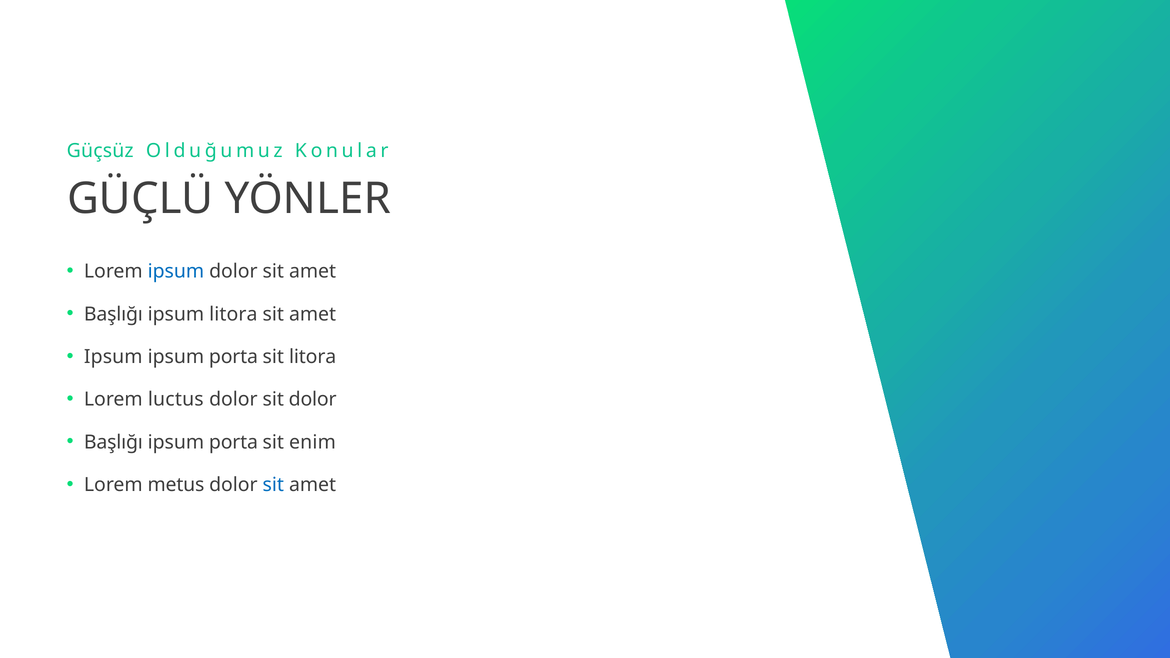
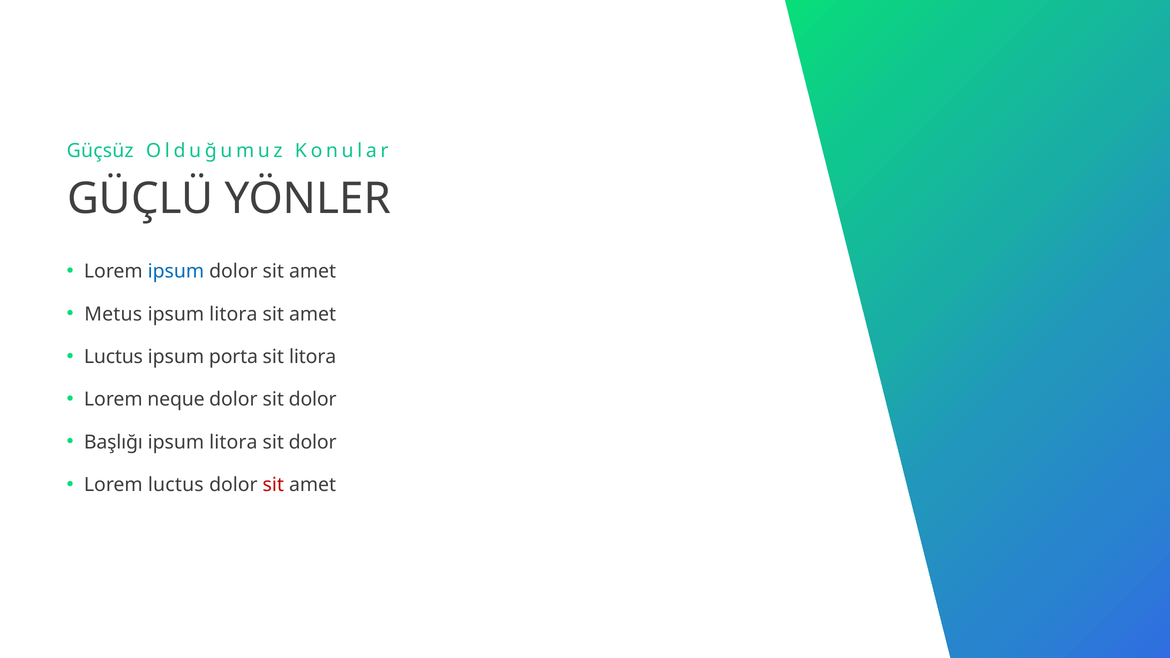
Başlığı at (113, 314): Başlığı -> Metus
Ipsum at (113, 357): Ipsum -> Luctus
luctus: luctus -> neque
porta at (233, 442): porta -> litora
enim at (312, 442): enim -> dolor
Lorem metus: metus -> luctus
sit at (273, 485) colour: blue -> red
